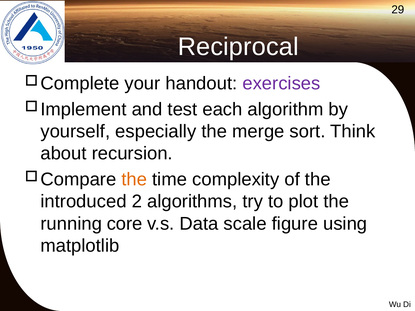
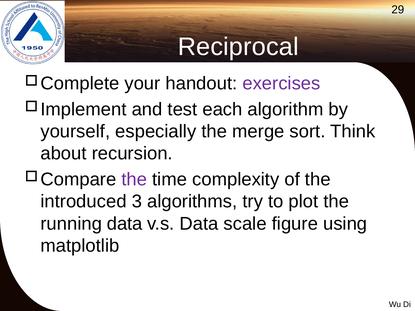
the at (134, 180) colour: orange -> purple
2: 2 -> 3
running core: core -> data
